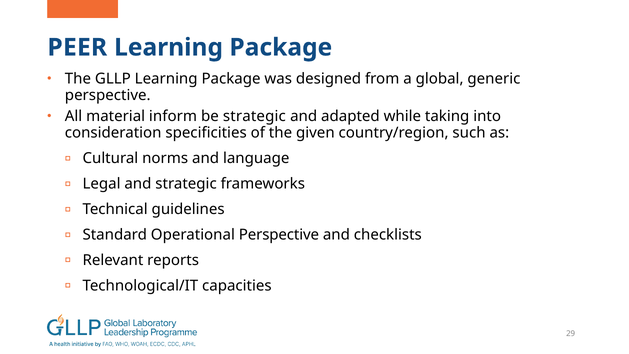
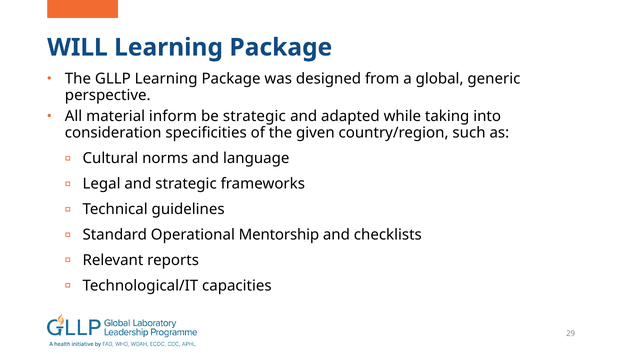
PEER: PEER -> WILL
Operational Perspective: Perspective -> Mentorship
